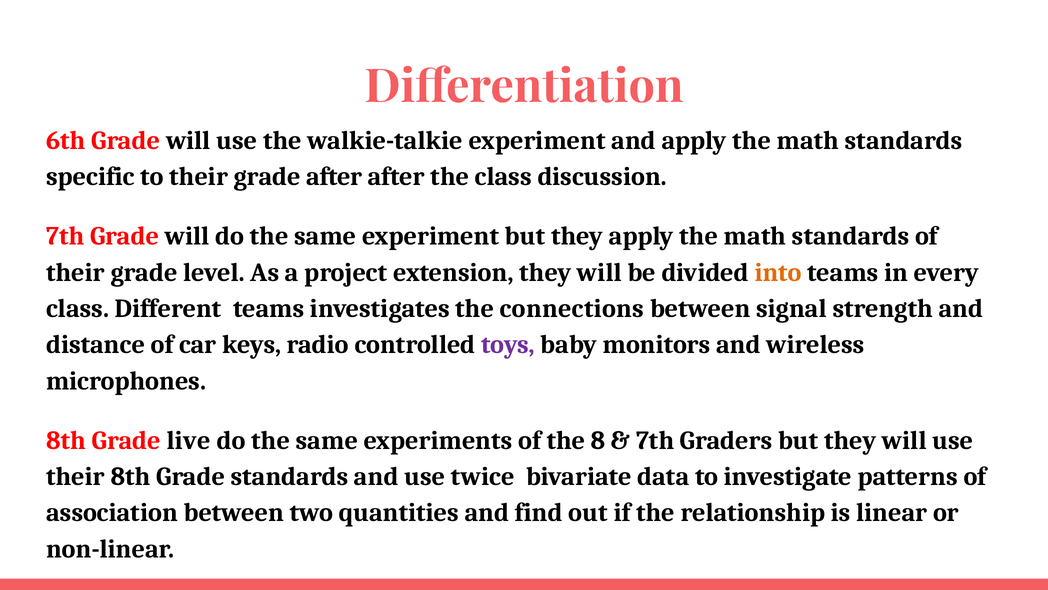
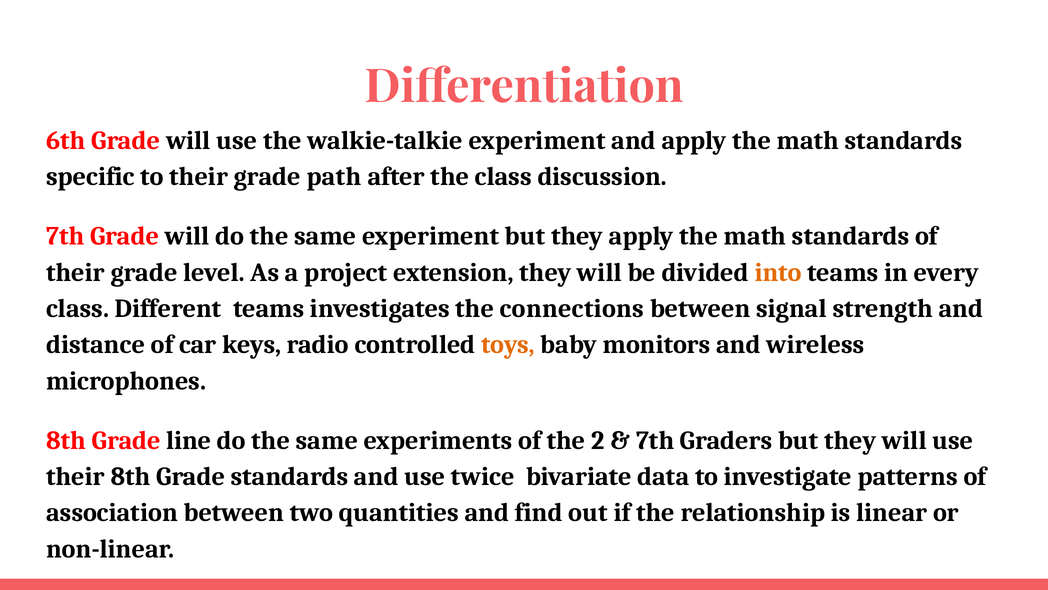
grade after: after -> path
toys colour: purple -> orange
live: live -> line
8: 8 -> 2
